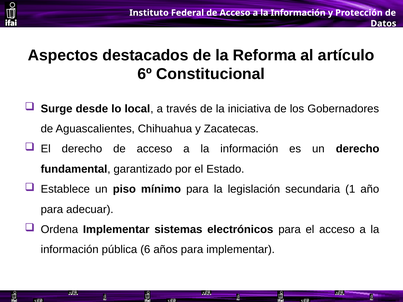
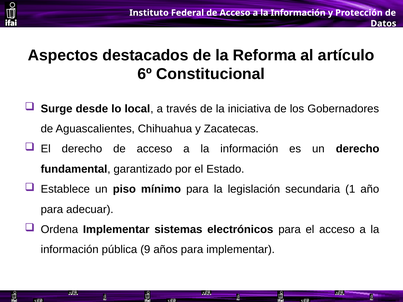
6: 6 -> 9
